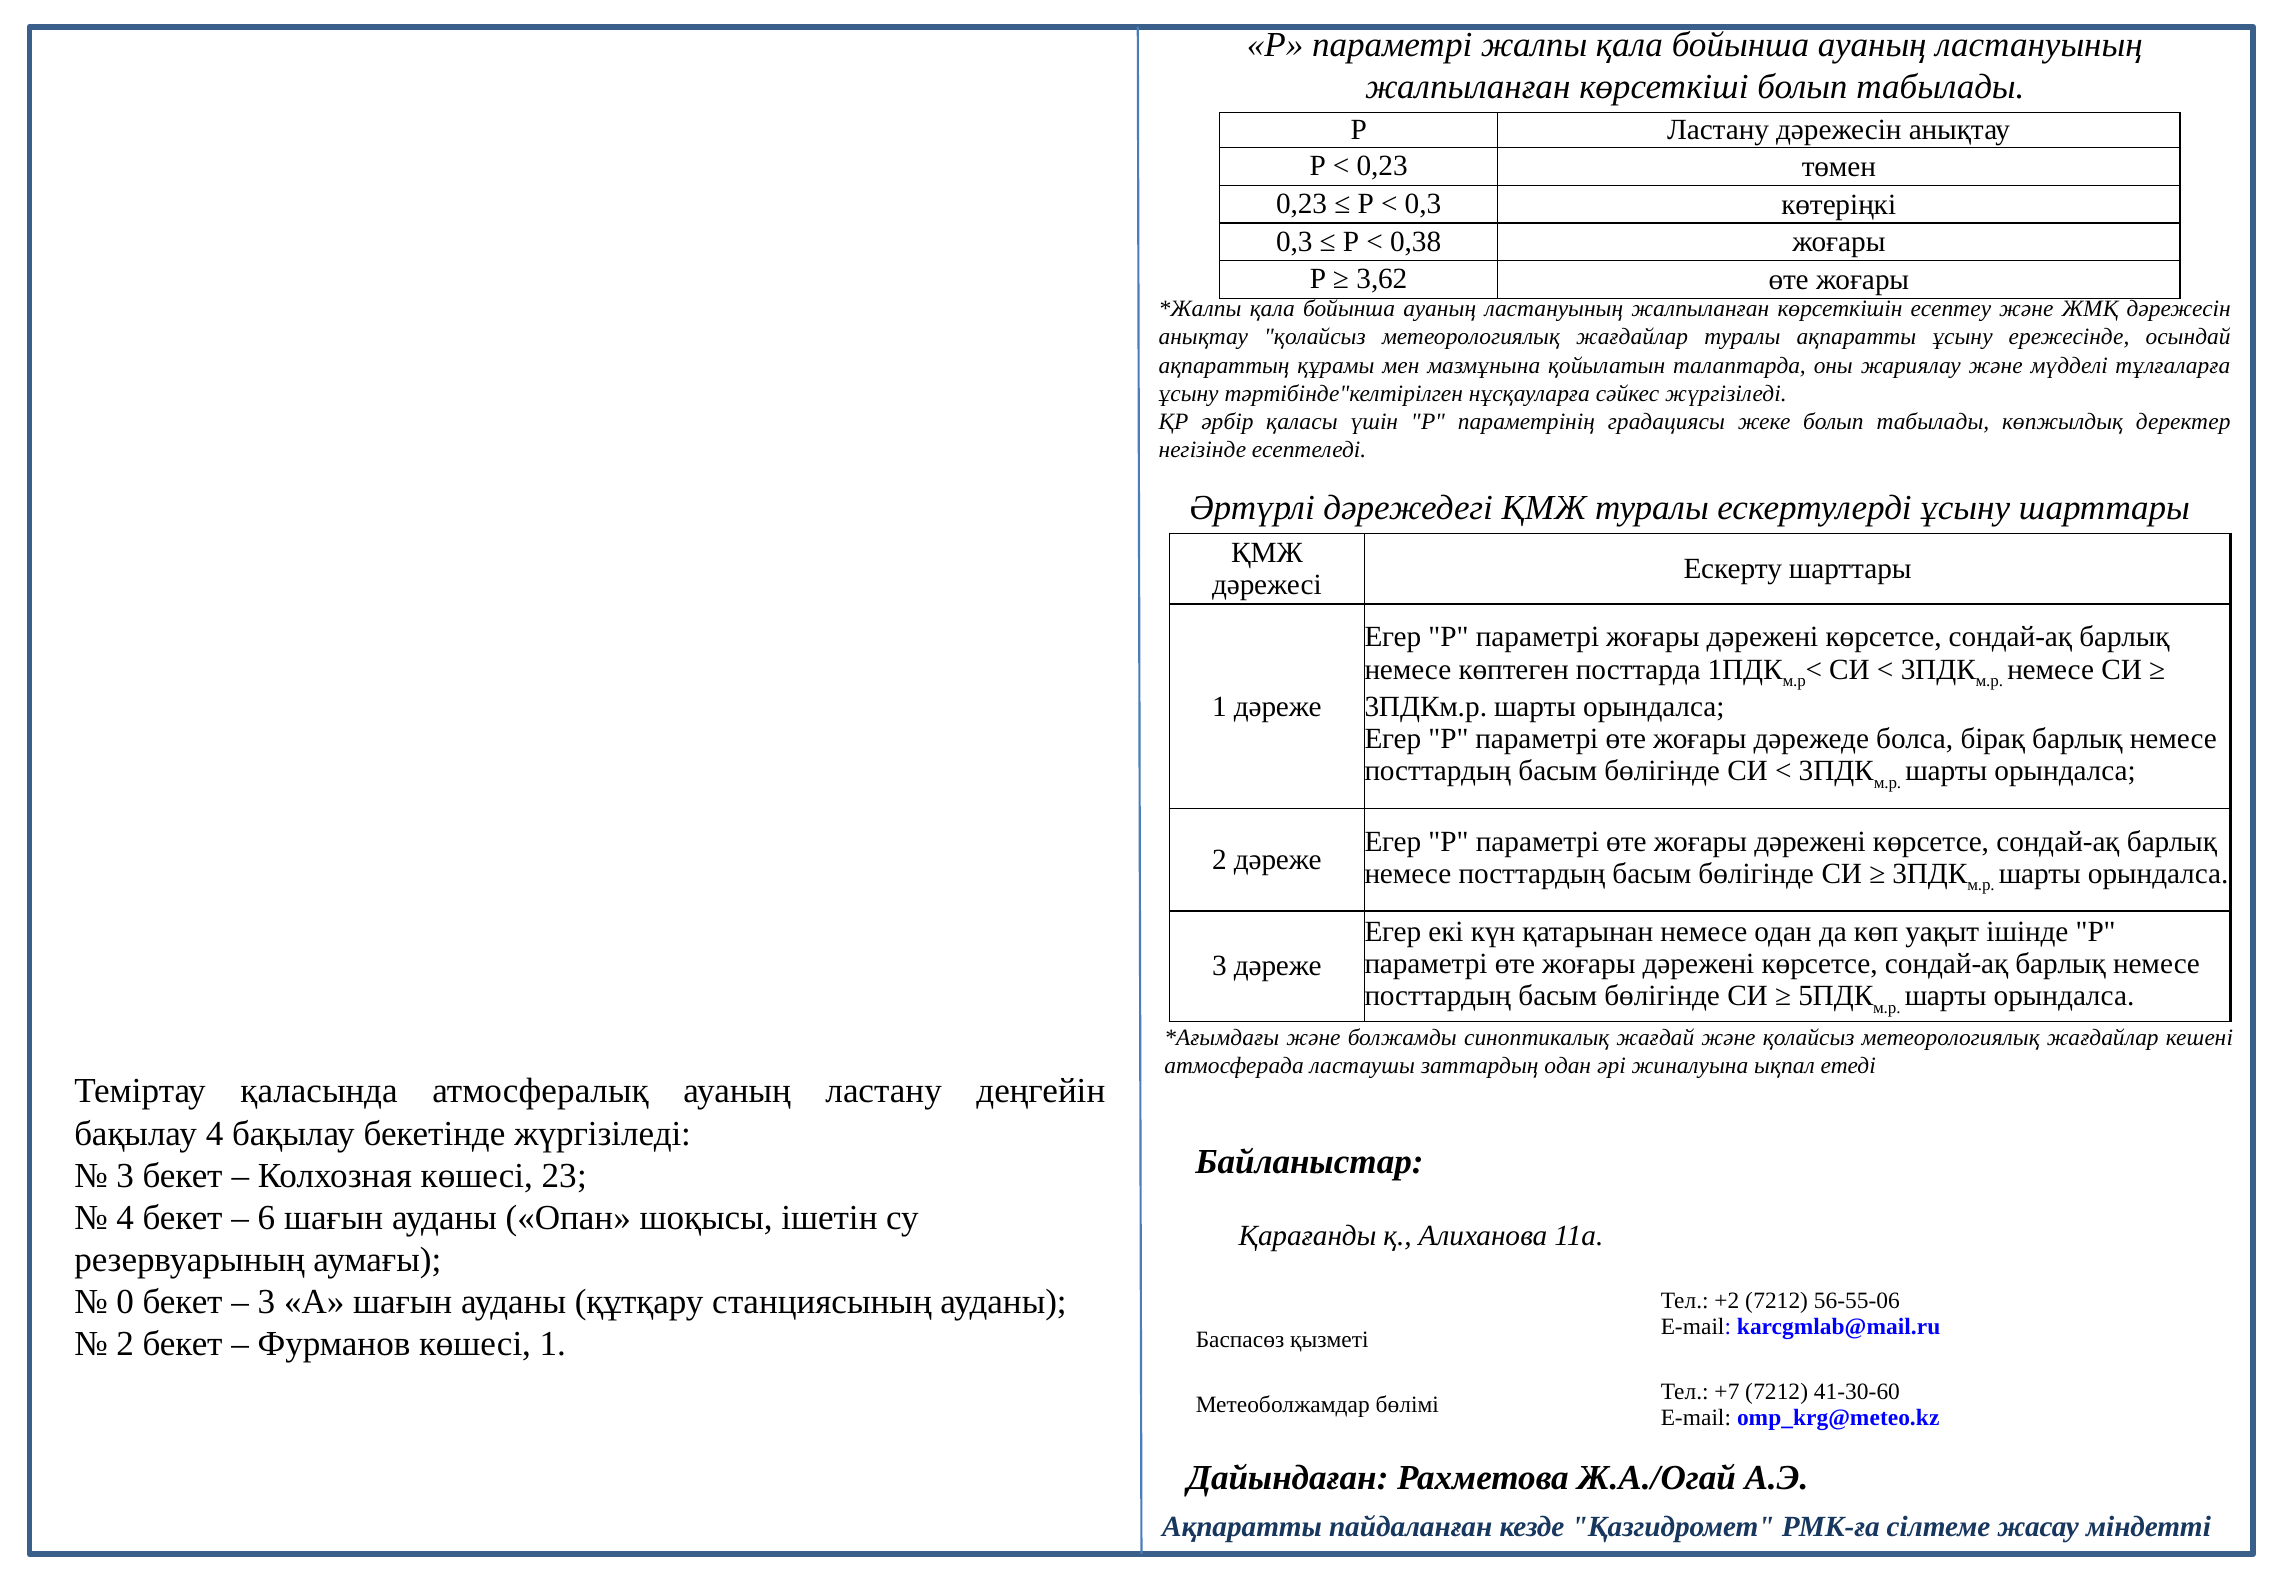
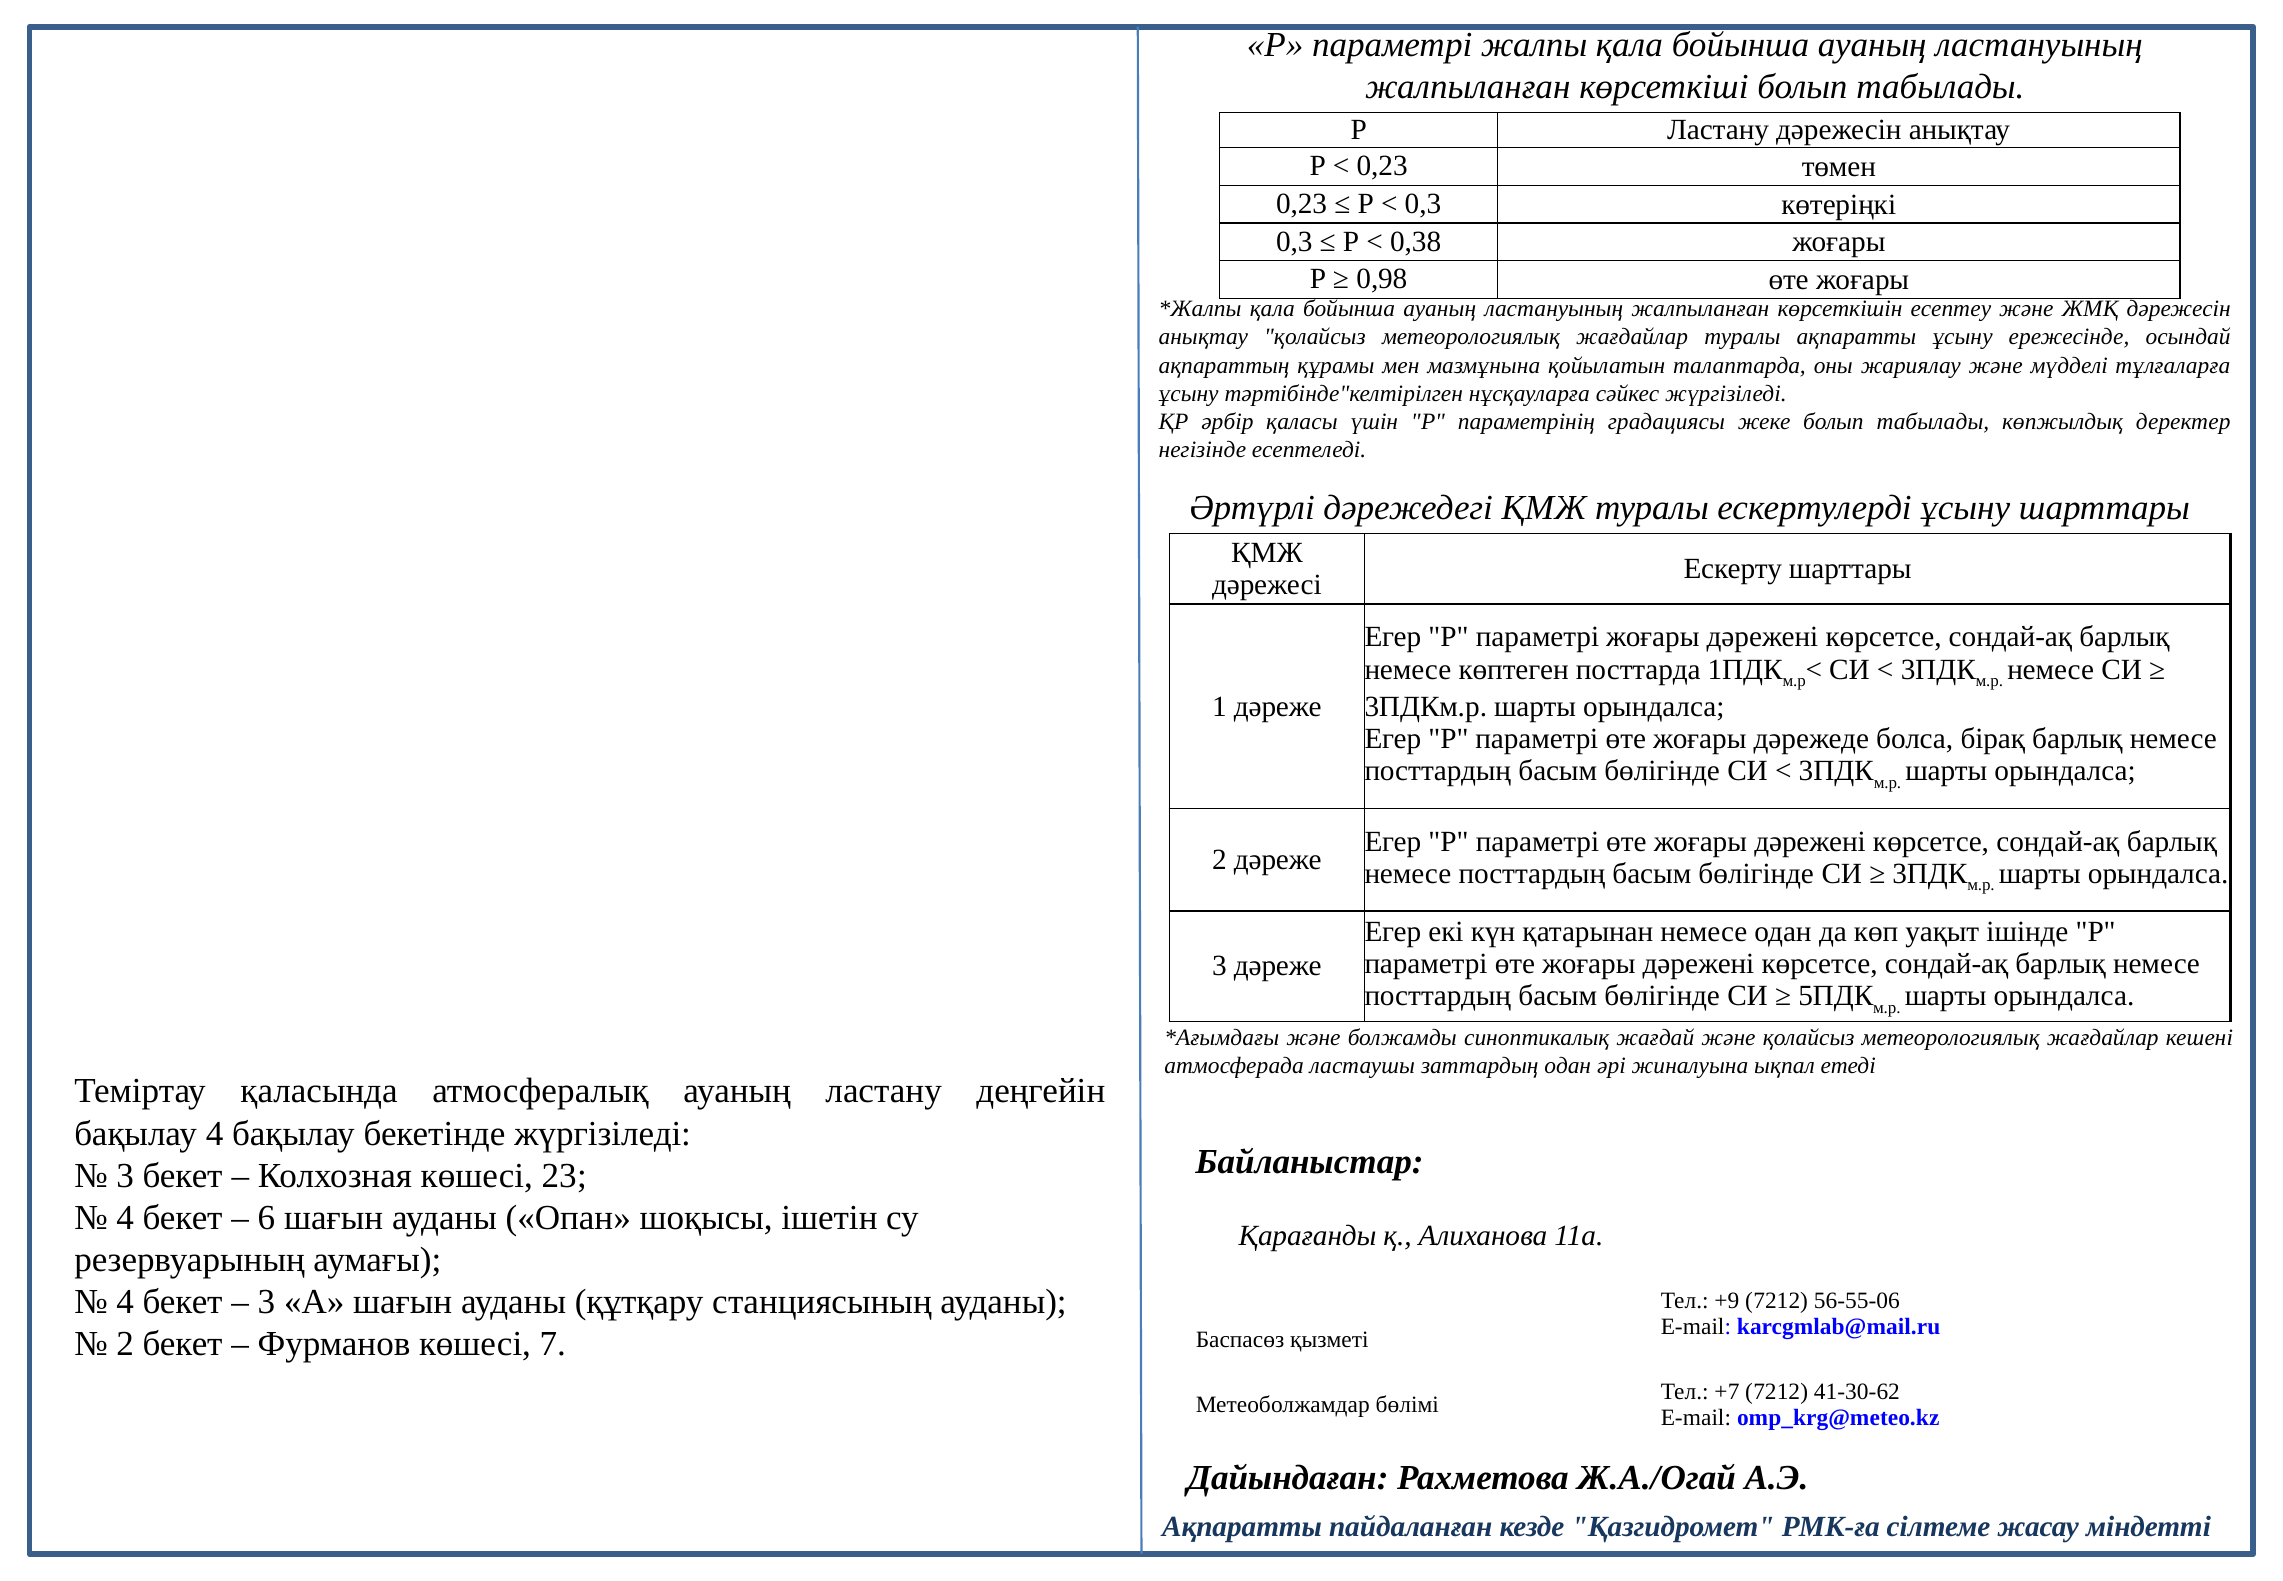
3,62: 3,62 -> 0,98
0 at (125, 1302): 0 -> 4
+2: +2 -> +9
көшесі 1: 1 -> 7
41-30-60: 41-30-60 -> 41-30-62
